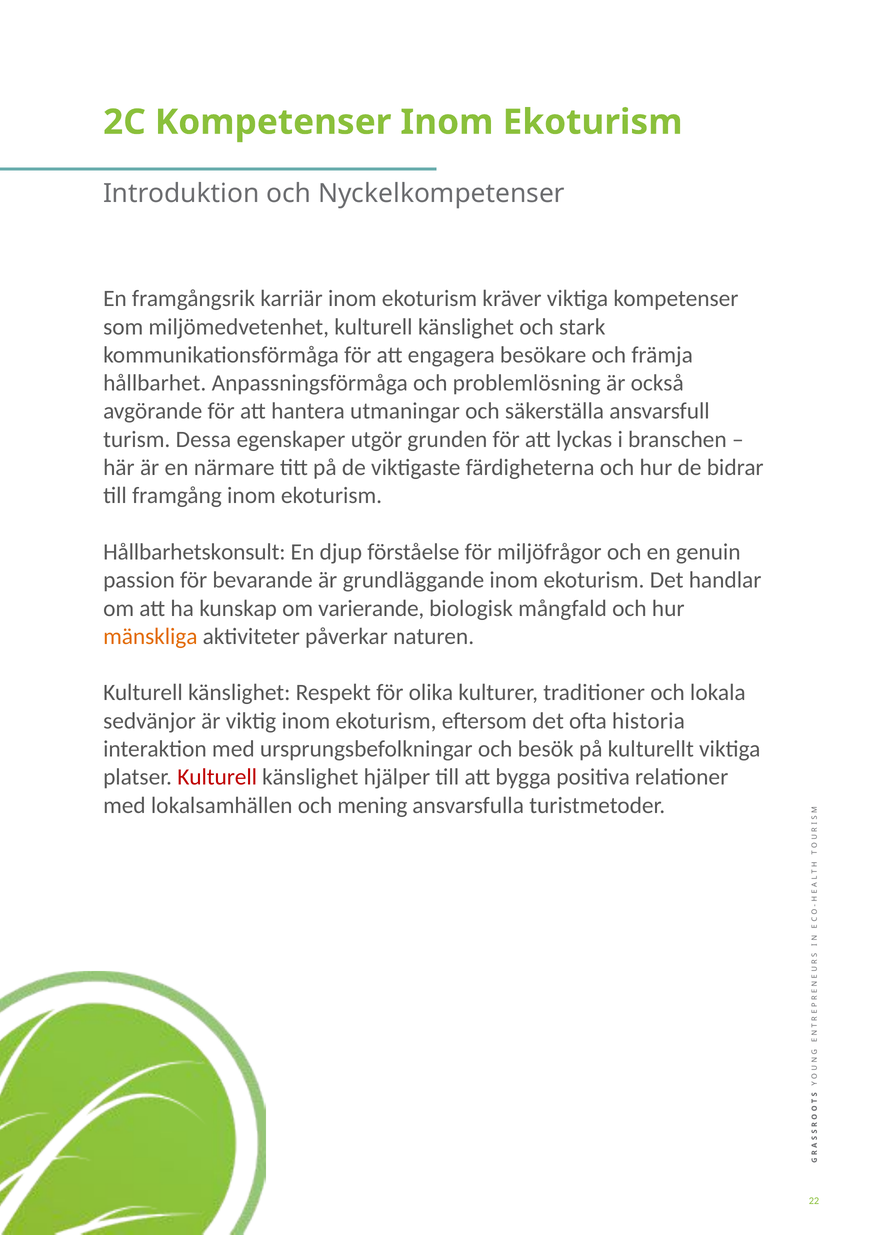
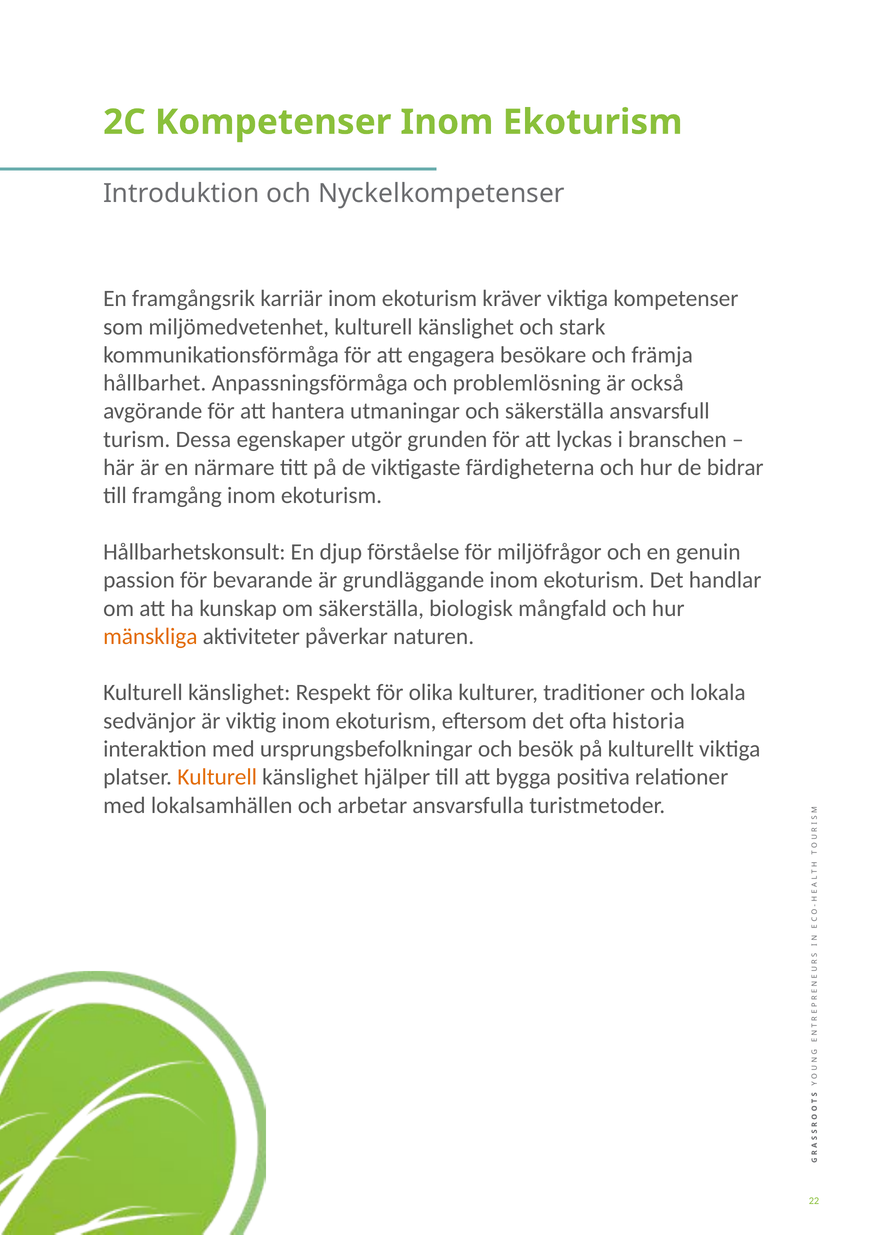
om varierande: varierande -> säkerställa
Kulturell at (217, 777) colour: red -> orange
mening: mening -> arbetar
